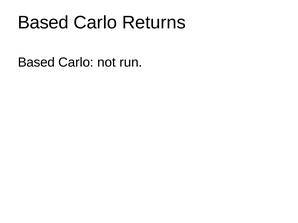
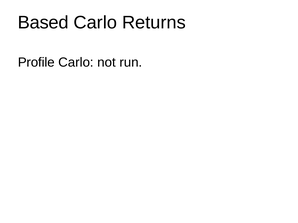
Based at (36, 62): Based -> Profile
